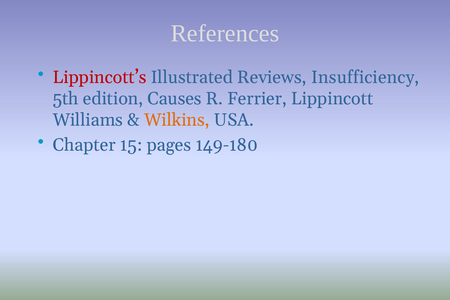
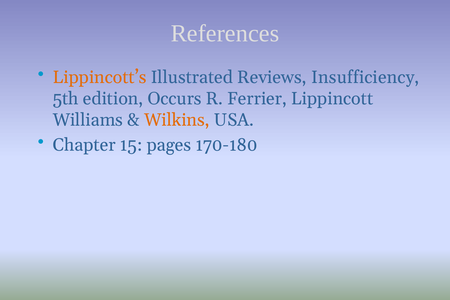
Lippincott’s colour: red -> orange
Causes: Causes -> Occurs
149-180: 149-180 -> 170-180
